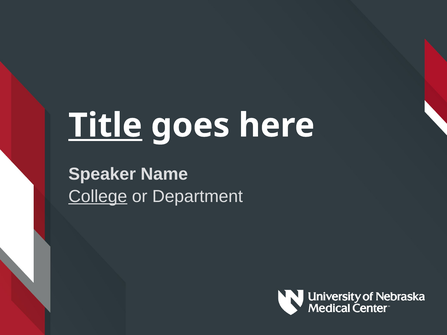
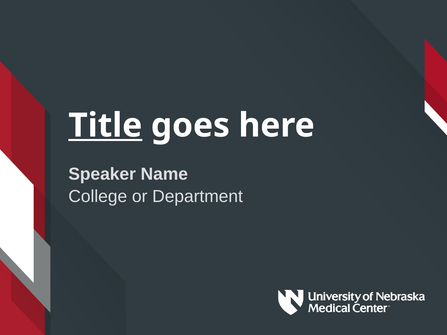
College underline: present -> none
